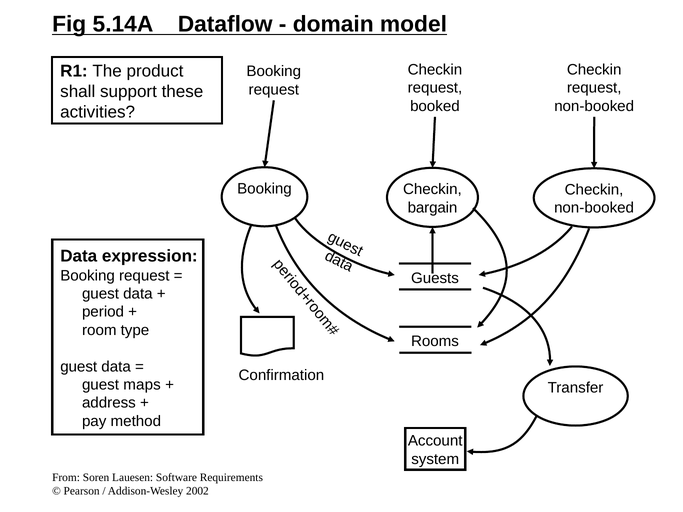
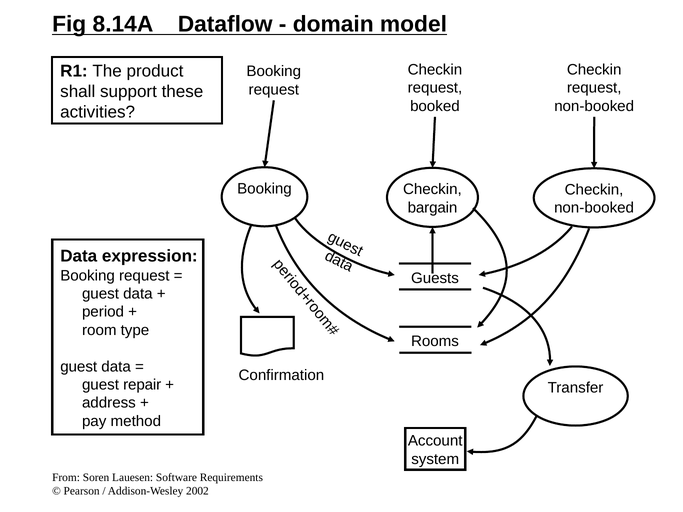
5.14A: 5.14A -> 8.14A
maps: maps -> repair
